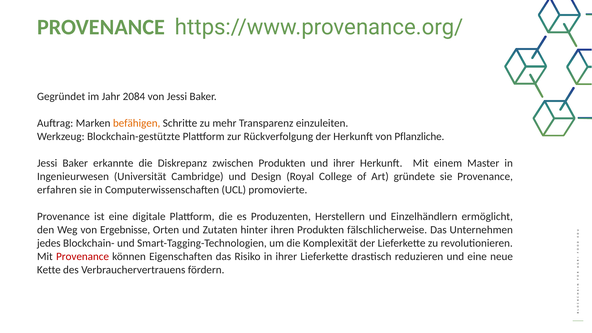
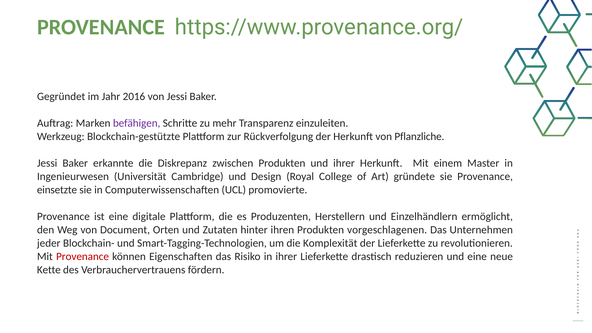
2084: 2084 -> 2016
befähigen colour: orange -> purple
erfahren: erfahren -> einsetzte
Ergebnisse: Ergebnisse -> Document
fälschlicherweise: fälschlicherweise -> vorgeschlagenen
jedes: jedes -> jeder
